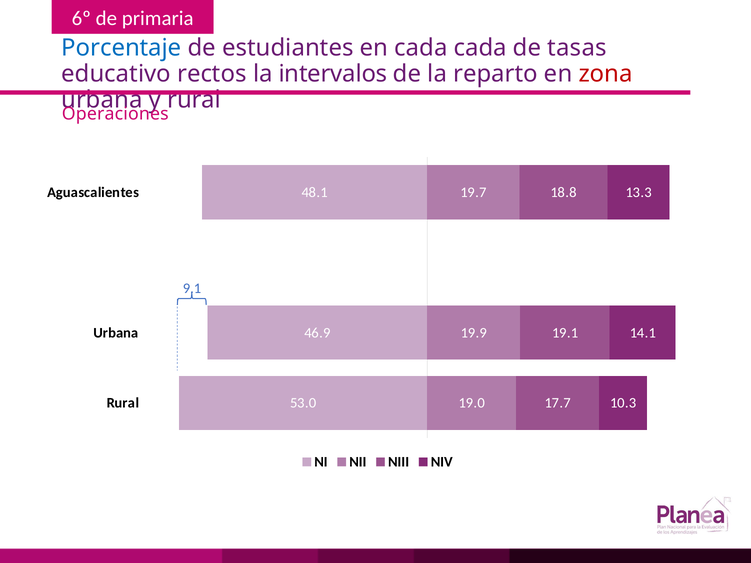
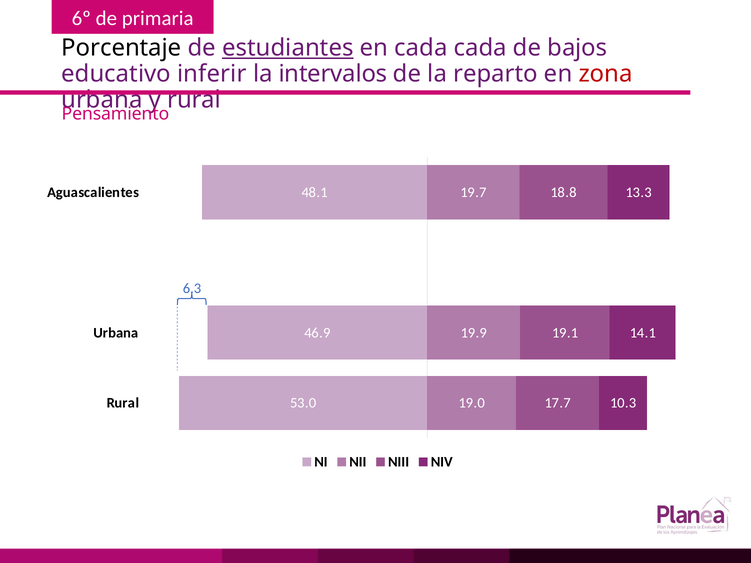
Porcentaje colour: blue -> black
estudiantes underline: none -> present
tasas: tasas -> bajos
rectos: rectos -> inferir
Operaciones: Operaciones -> Pensamiento
9.1: 9.1 -> 6.3
